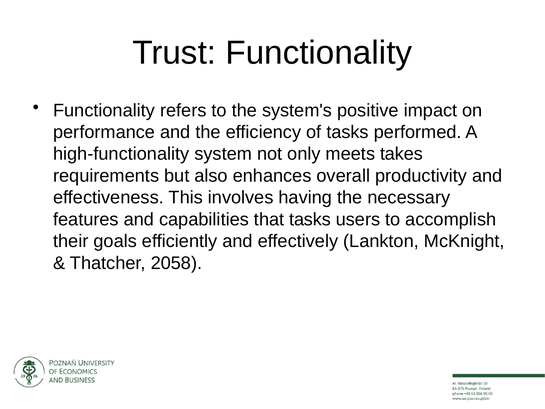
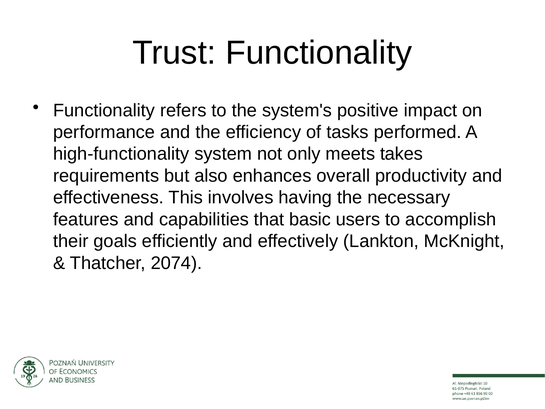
that tasks: tasks -> basic
2058: 2058 -> 2074
